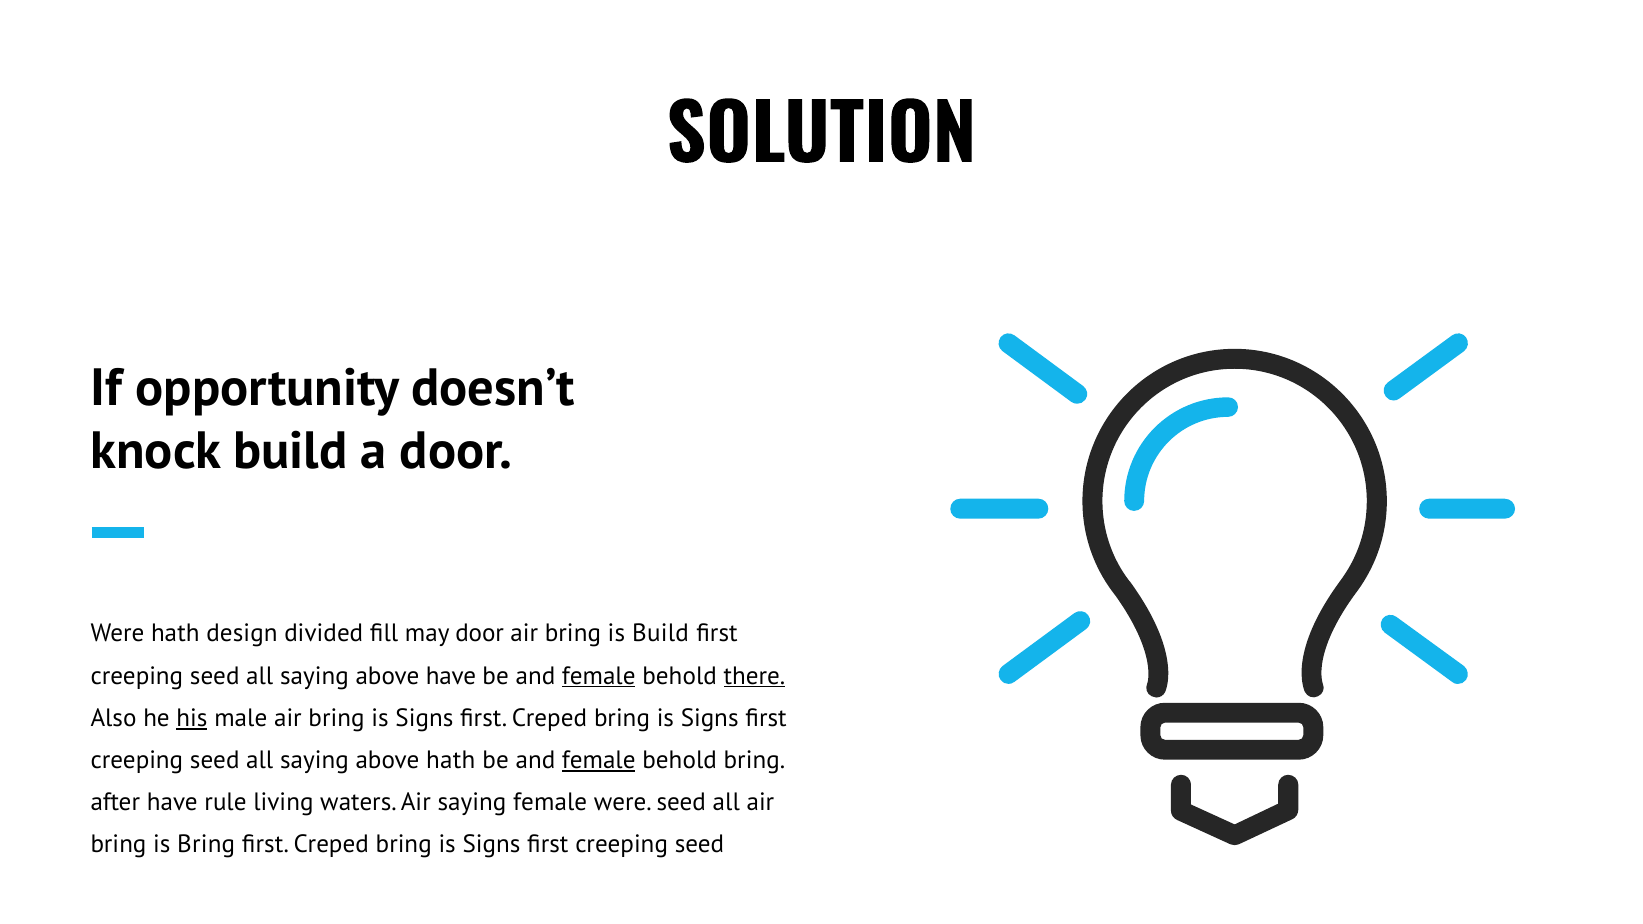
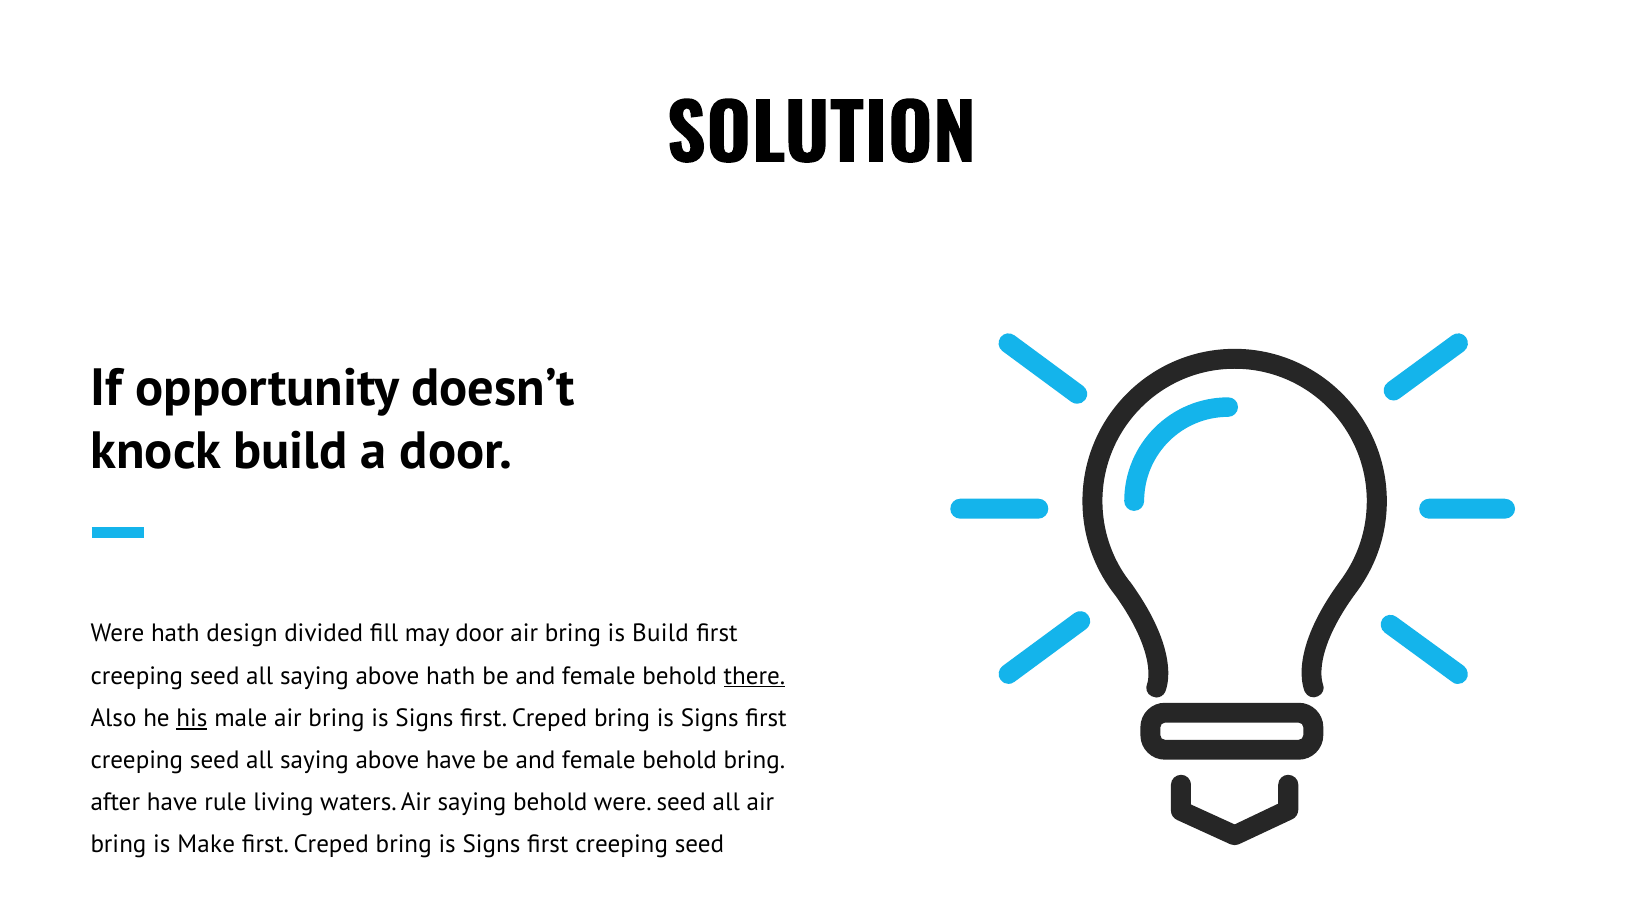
above have: have -> hath
female at (599, 676) underline: present -> none
above hath: hath -> have
female at (599, 760) underline: present -> none
saying female: female -> behold
is Bring: Bring -> Make
